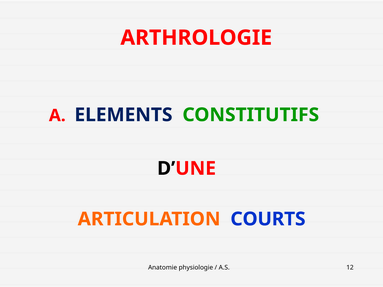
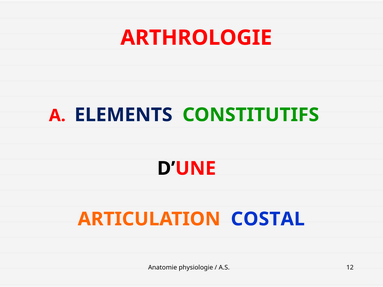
COURTS: COURTS -> COSTAL
